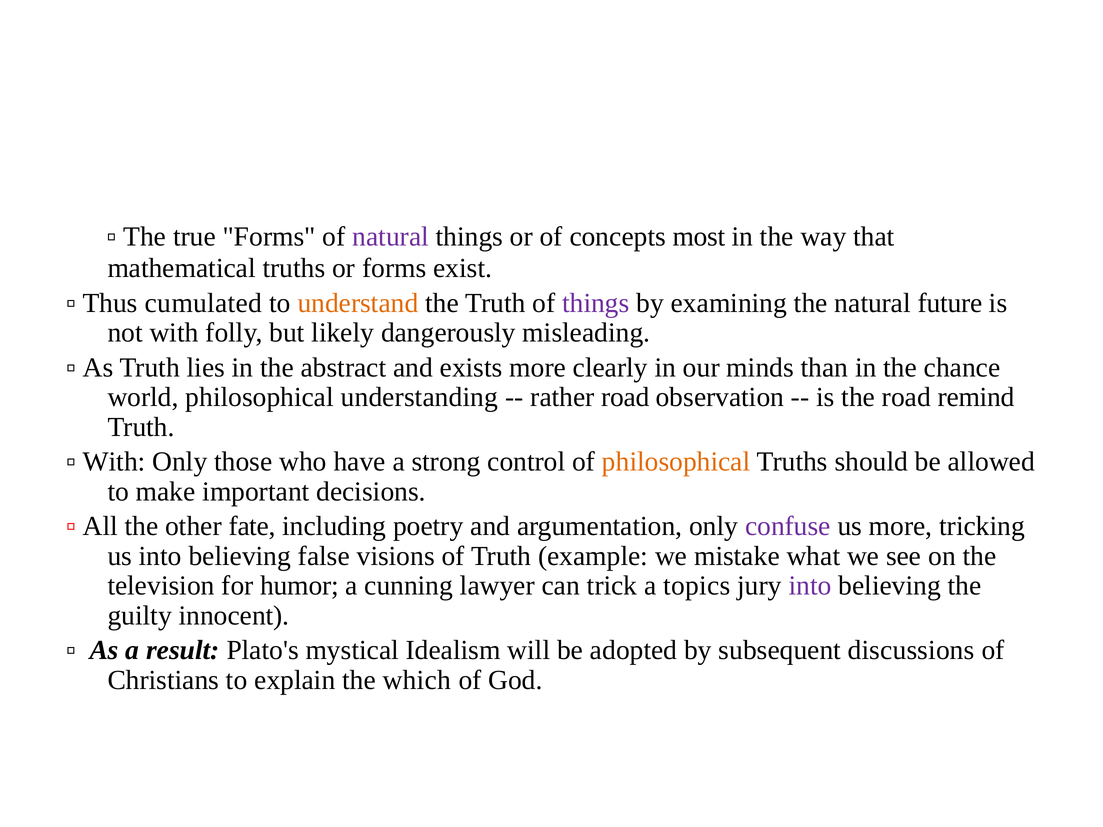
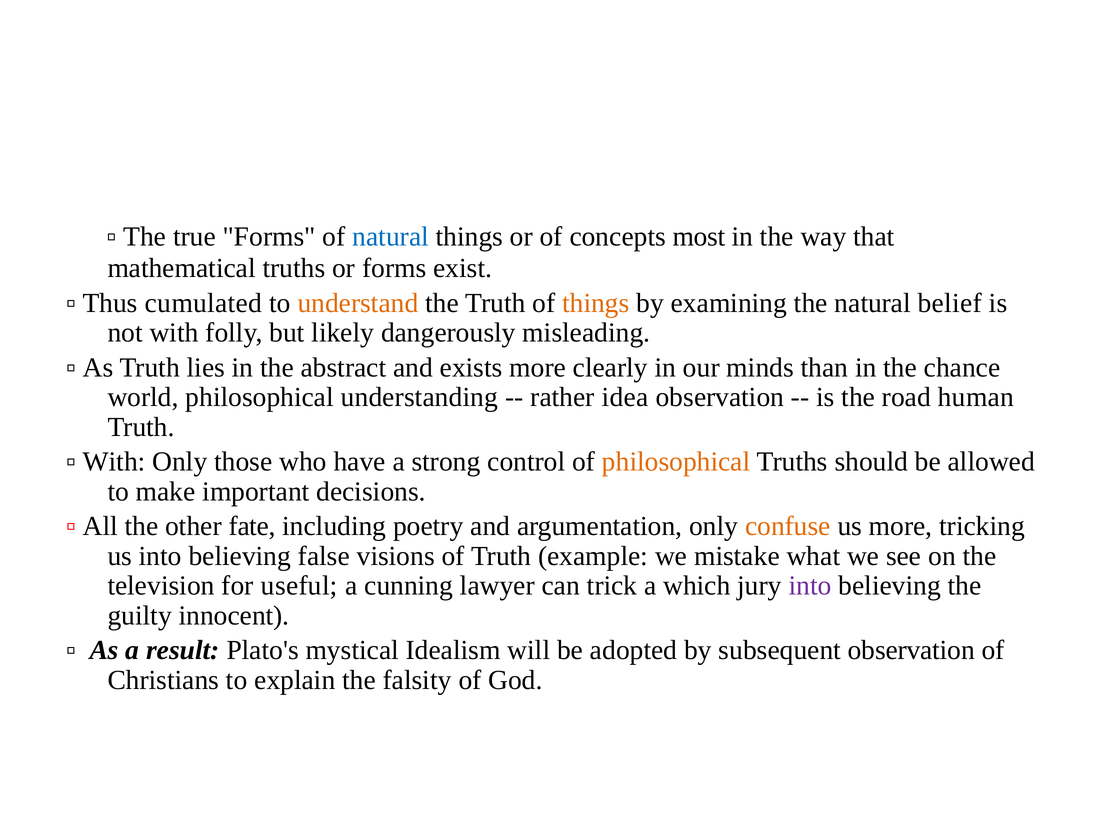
natural at (391, 237) colour: purple -> blue
things at (596, 303) colour: purple -> orange
future: future -> belief
rather road: road -> idea
remind: remind -> human
confuse colour: purple -> orange
humor: humor -> useful
topics: topics -> which
subsequent discussions: discussions -> observation
which: which -> falsity
